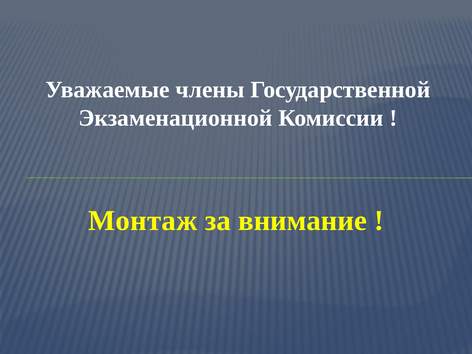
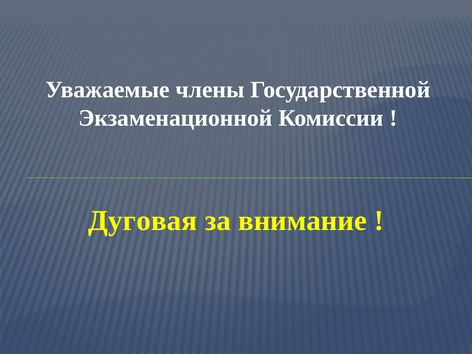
Монтаж: Монтаж -> Дуговая
